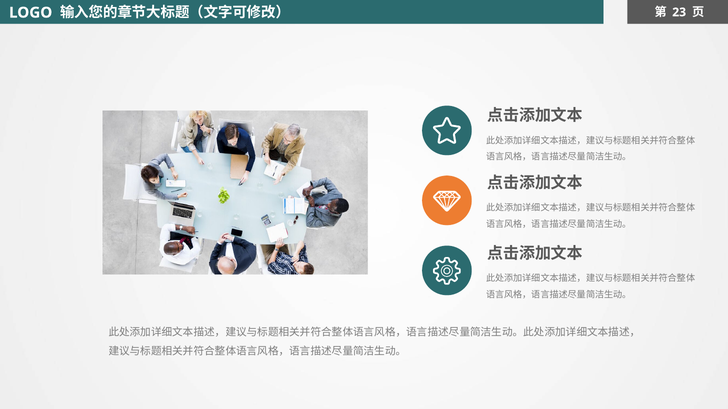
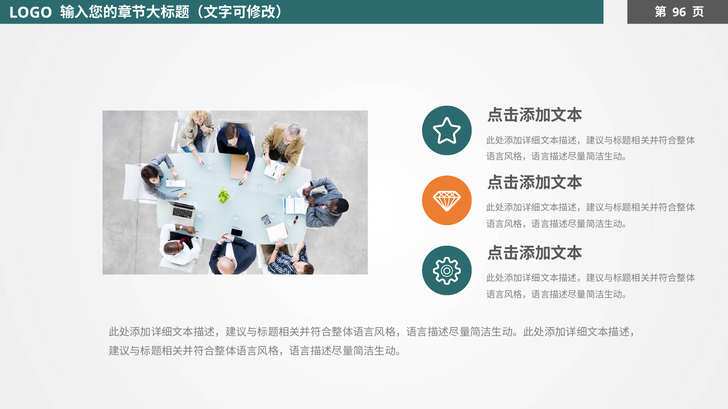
23: 23 -> 96
